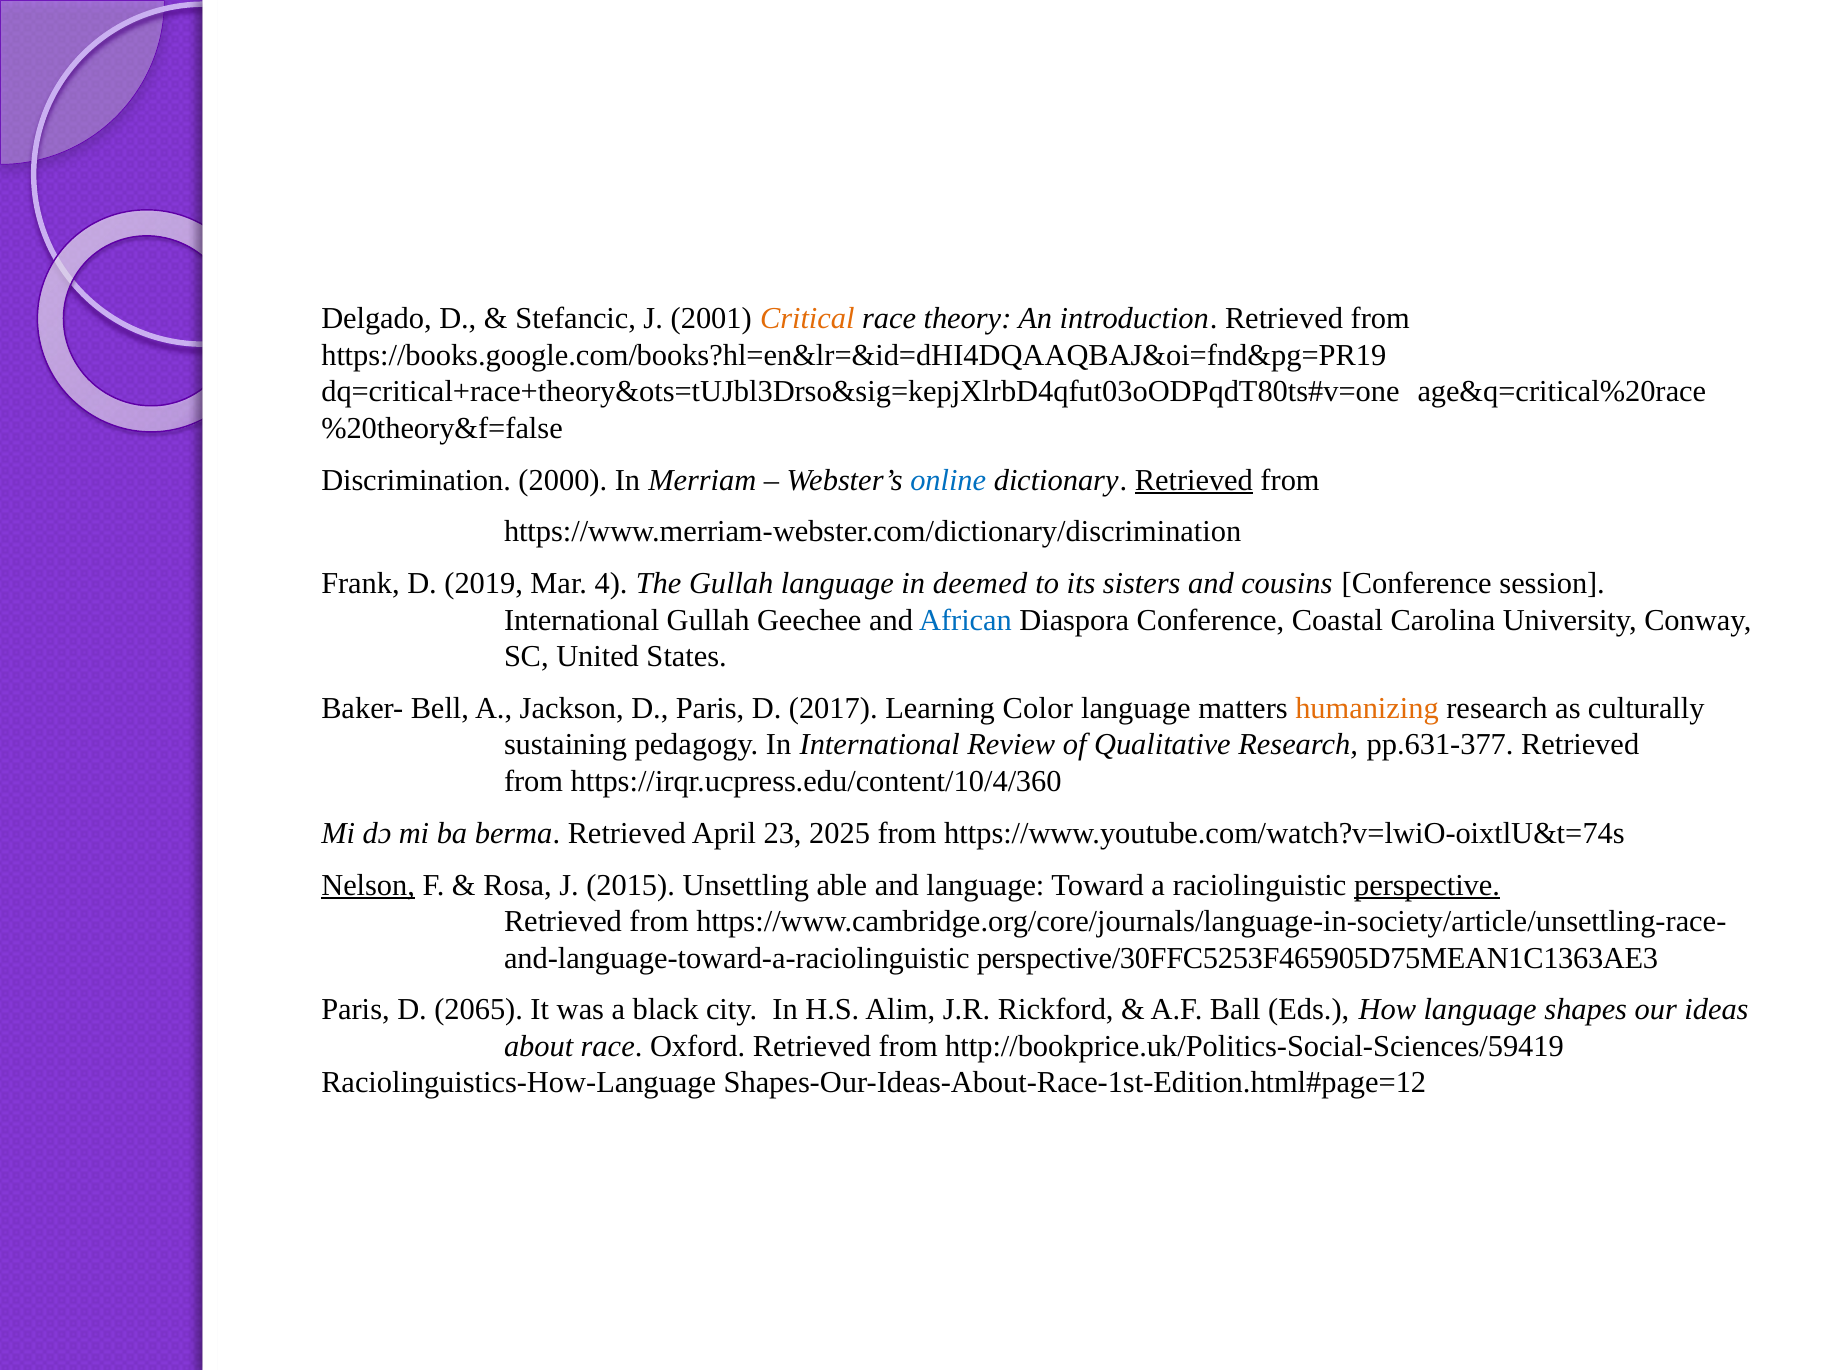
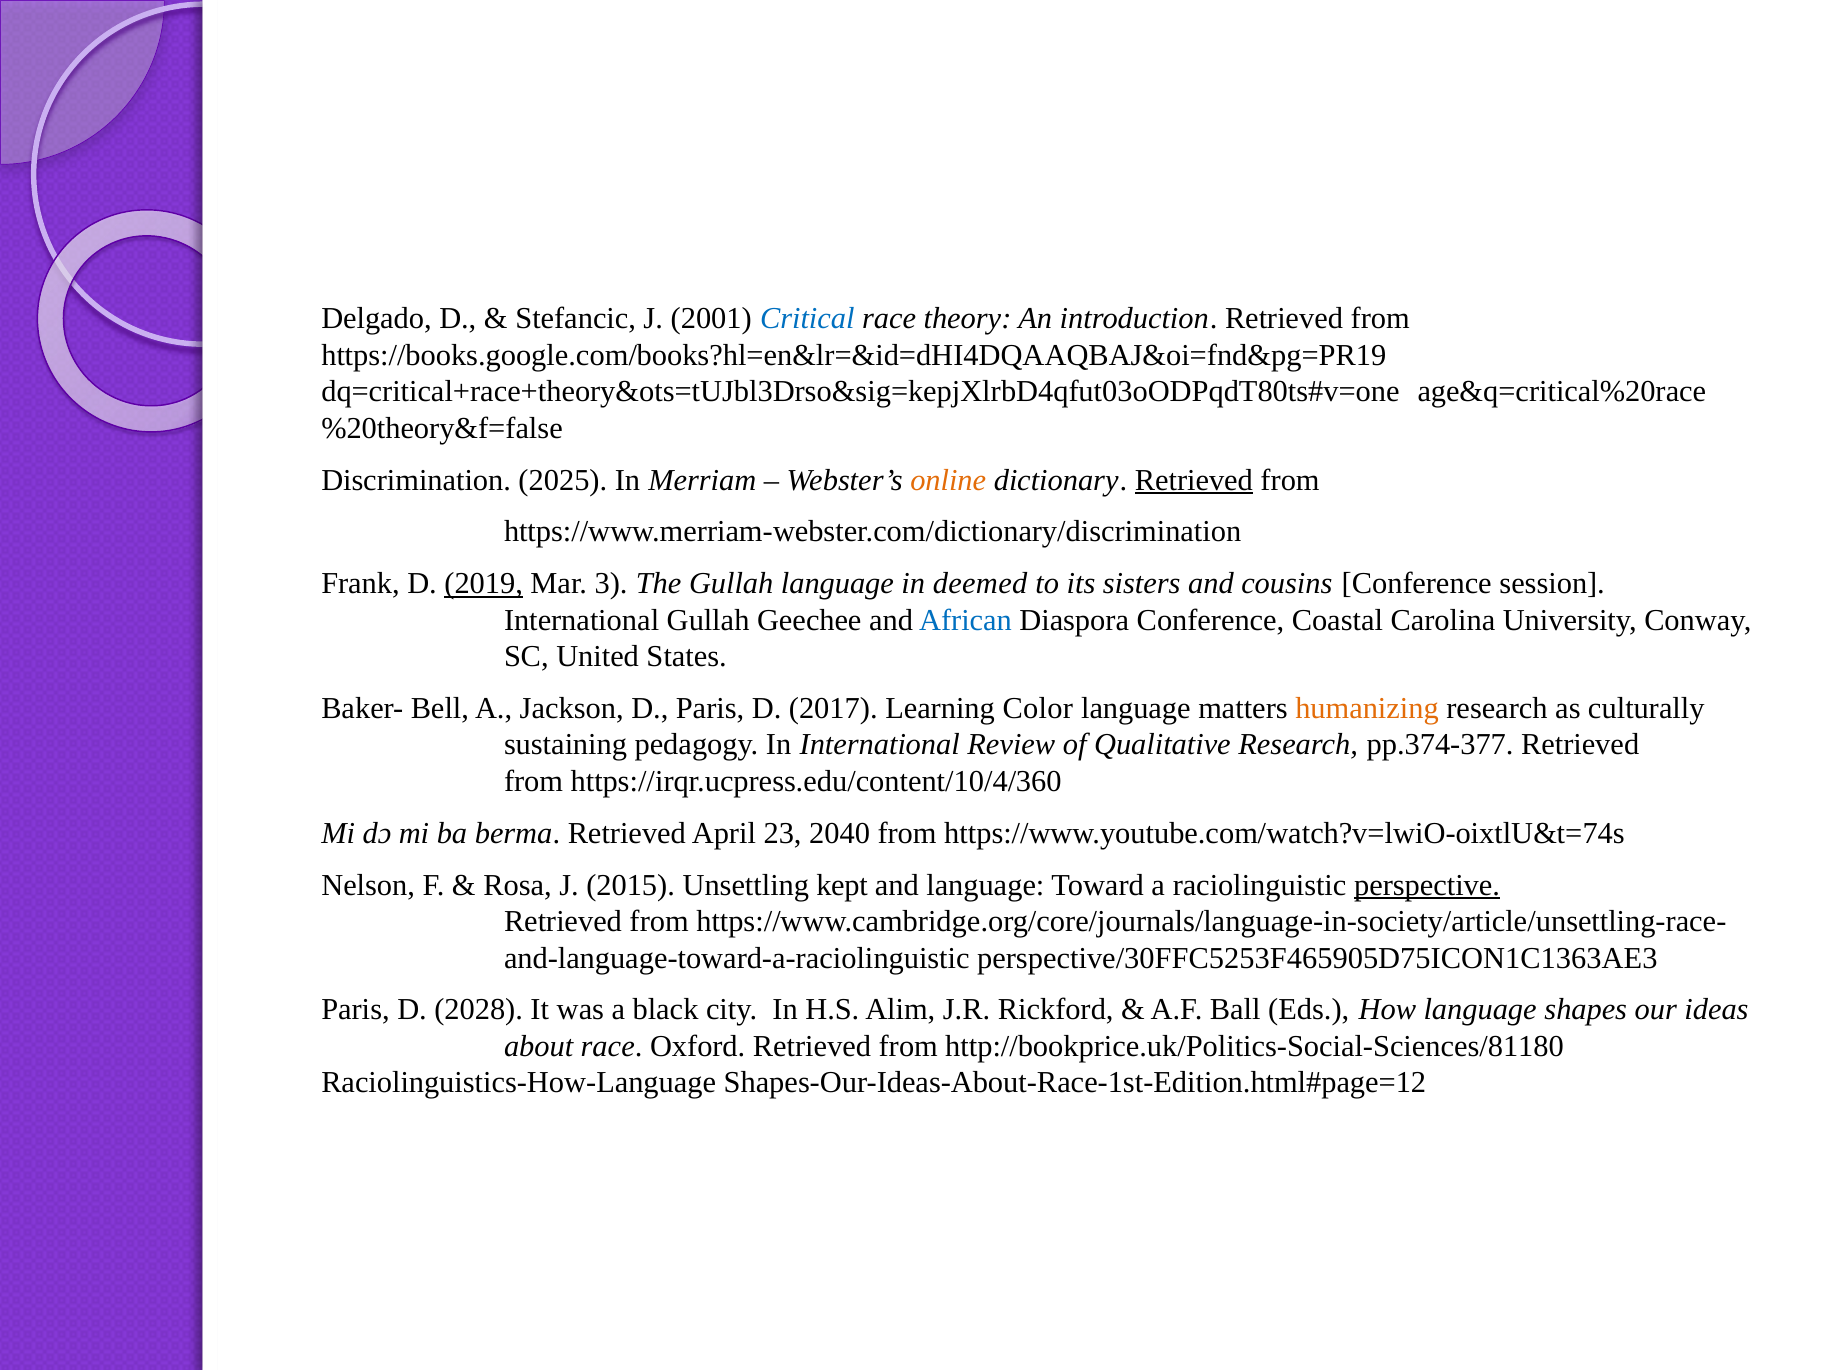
Critical colour: orange -> blue
2000: 2000 -> 2025
online colour: blue -> orange
2019 underline: none -> present
4: 4 -> 3
pp.631-377: pp.631-377 -> pp.374-377
2025: 2025 -> 2040
Nelson underline: present -> none
able: able -> kept
perspective/30FFC5253F465905D75MEAN1C1363AE3: perspective/30FFC5253F465905D75MEAN1C1363AE3 -> perspective/30FFC5253F465905D75ICON1C1363AE3
2065: 2065 -> 2028
http://bookprice.uk/Politics-Social-Sciences/59419: http://bookprice.uk/Politics-Social-Sciences/59419 -> http://bookprice.uk/Politics-Social-Sciences/81180
